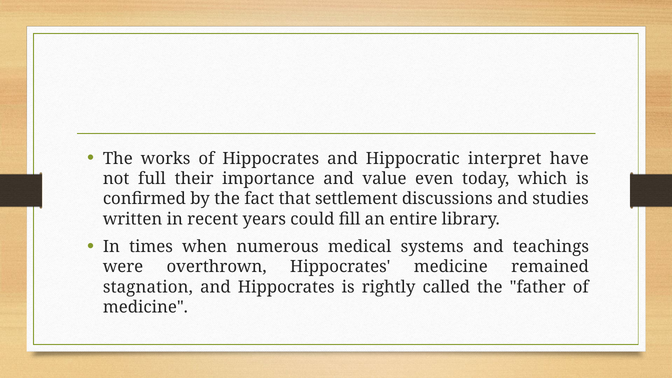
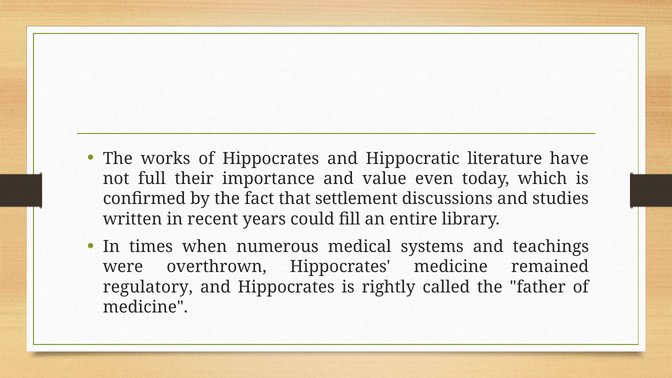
interpret: interpret -> literature
stagnation: stagnation -> regulatory
